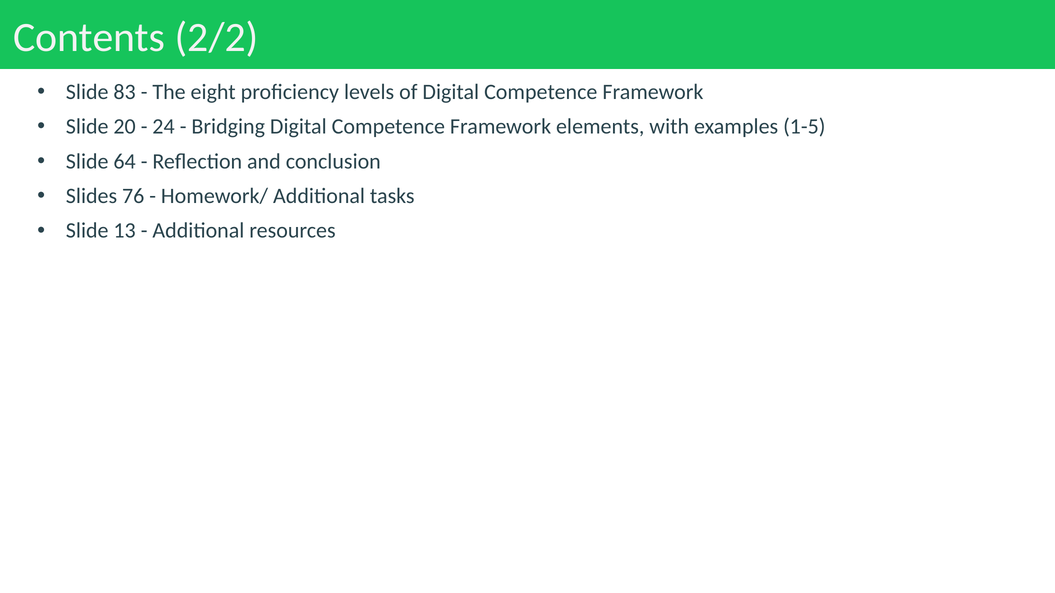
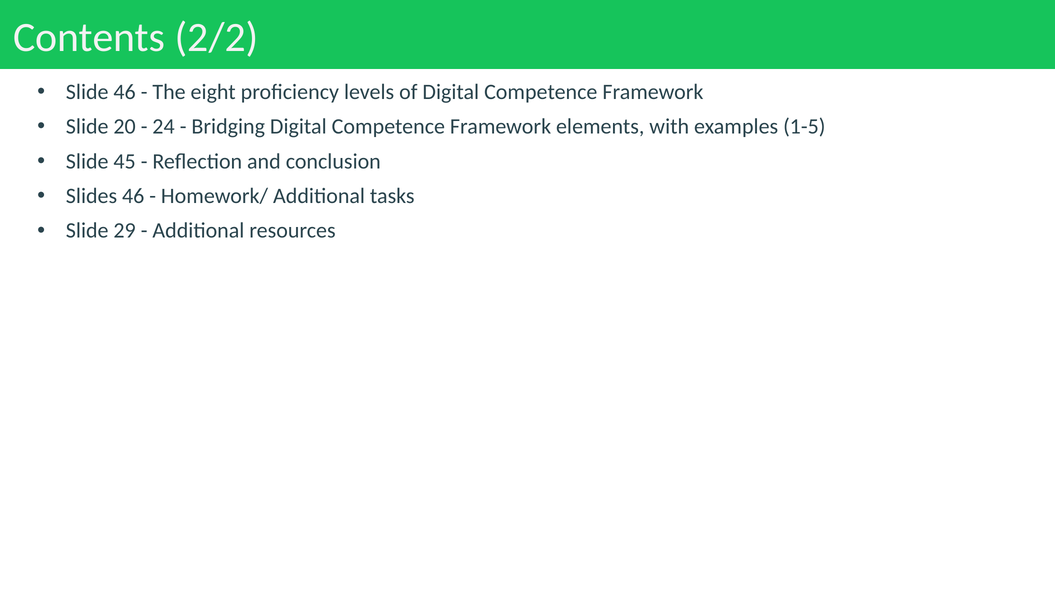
Slide 83: 83 -> 46
64: 64 -> 45
Slides 76: 76 -> 46
13: 13 -> 29
